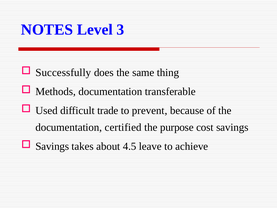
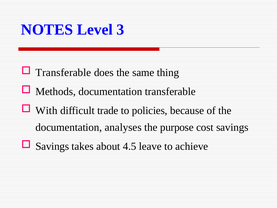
Successfully at (63, 72): Successfully -> Transferable
Used: Used -> With
prevent: prevent -> policies
certified: certified -> analyses
